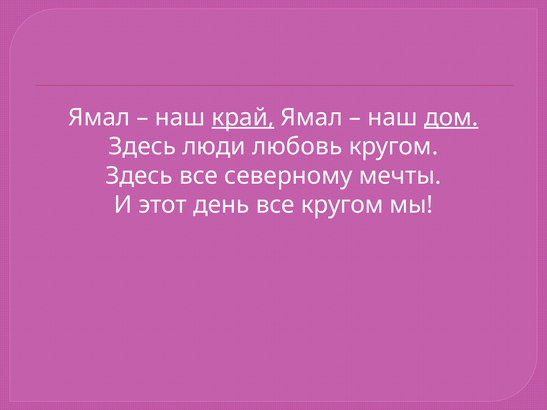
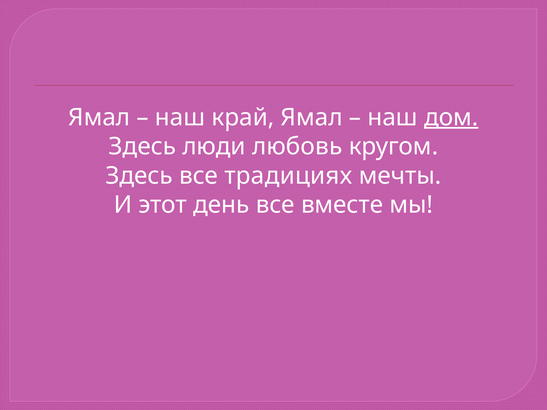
край underline: present -> none
северному: северному -> традициях
все кругом: кругом -> вместе
